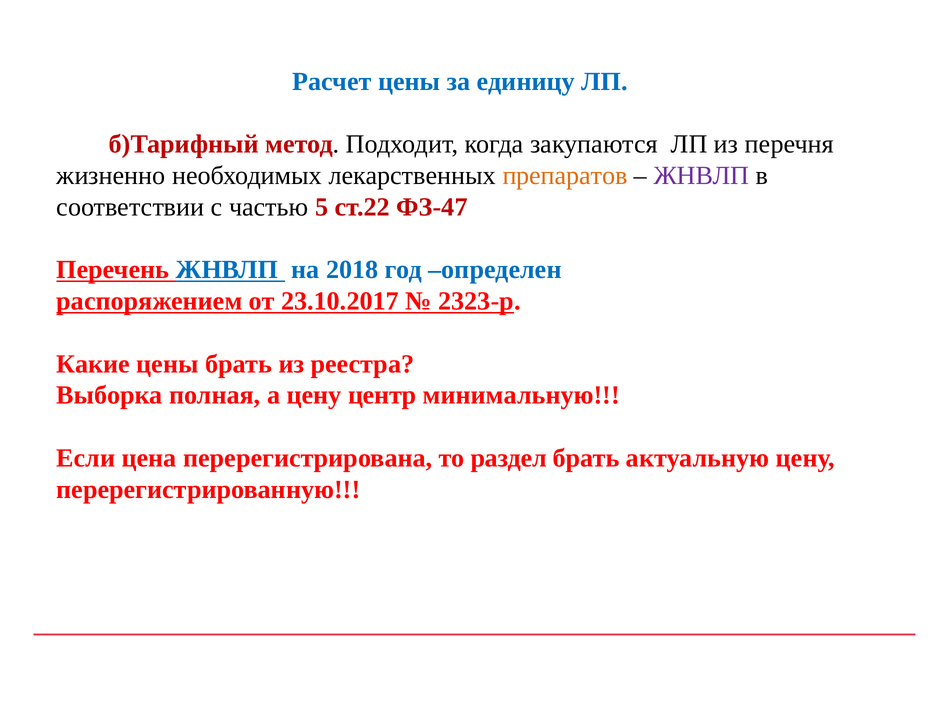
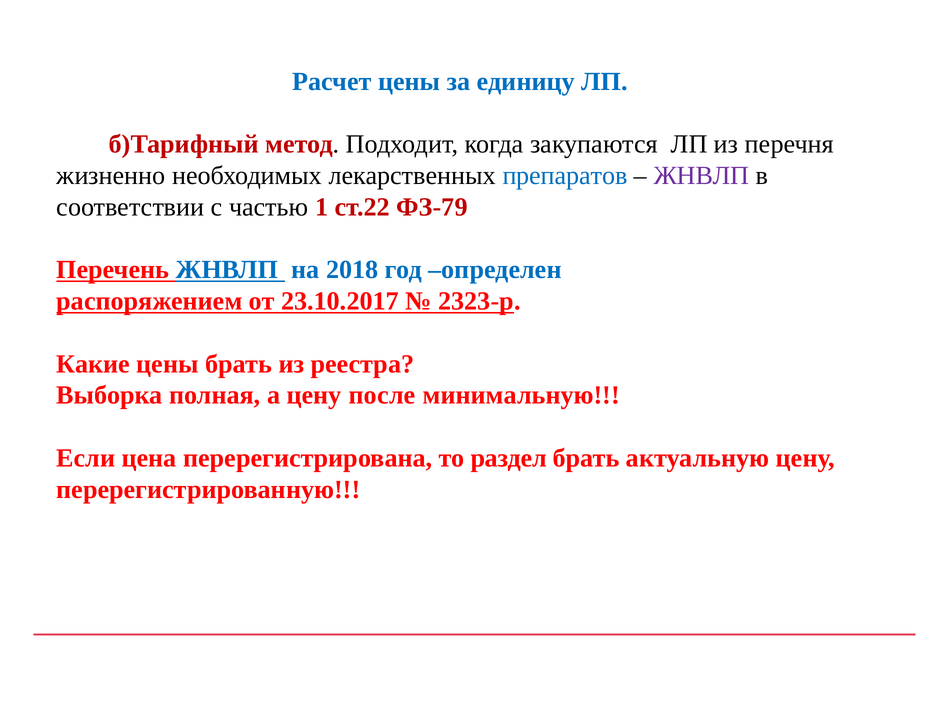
препаратов colour: orange -> blue
5: 5 -> 1
ФЗ-47: ФЗ-47 -> ФЗ-79
центр: центр -> после
